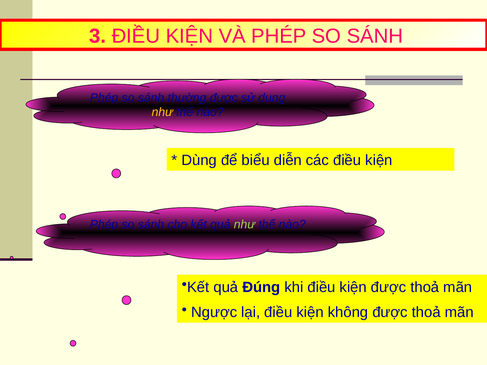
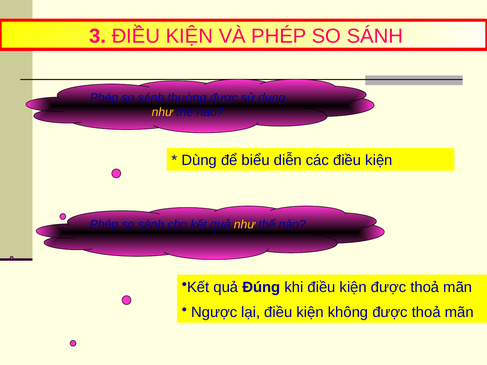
như at (244, 225) colour: light green -> yellow
